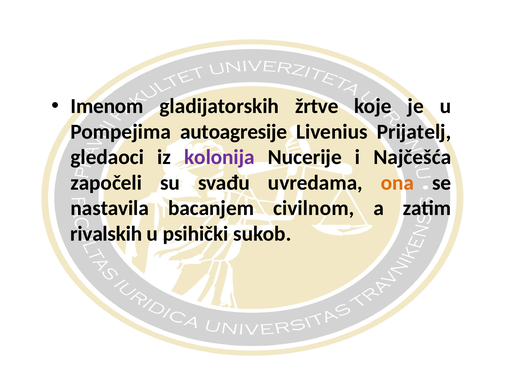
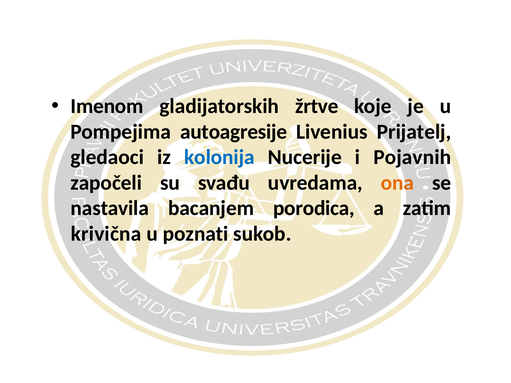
kolonija colour: purple -> blue
Najčešća: Najčešća -> Pojavnih
civilnom: civilnom -> porodica
rivalskih: rivalskih -> krivična
psihički: psihički -> poznati
